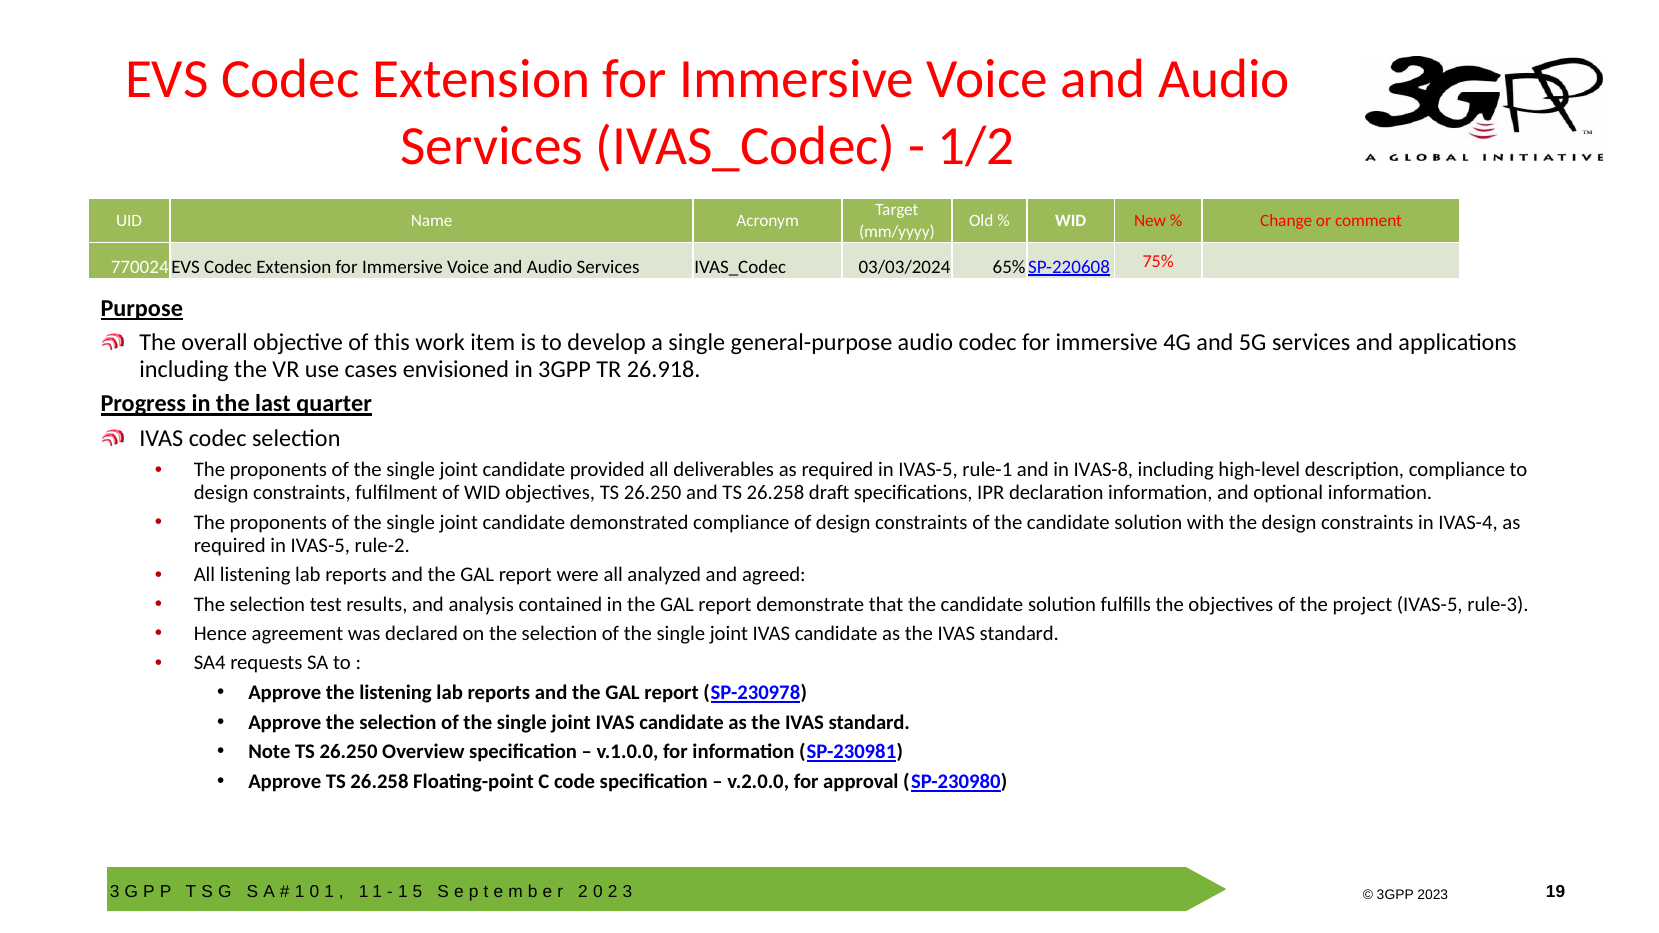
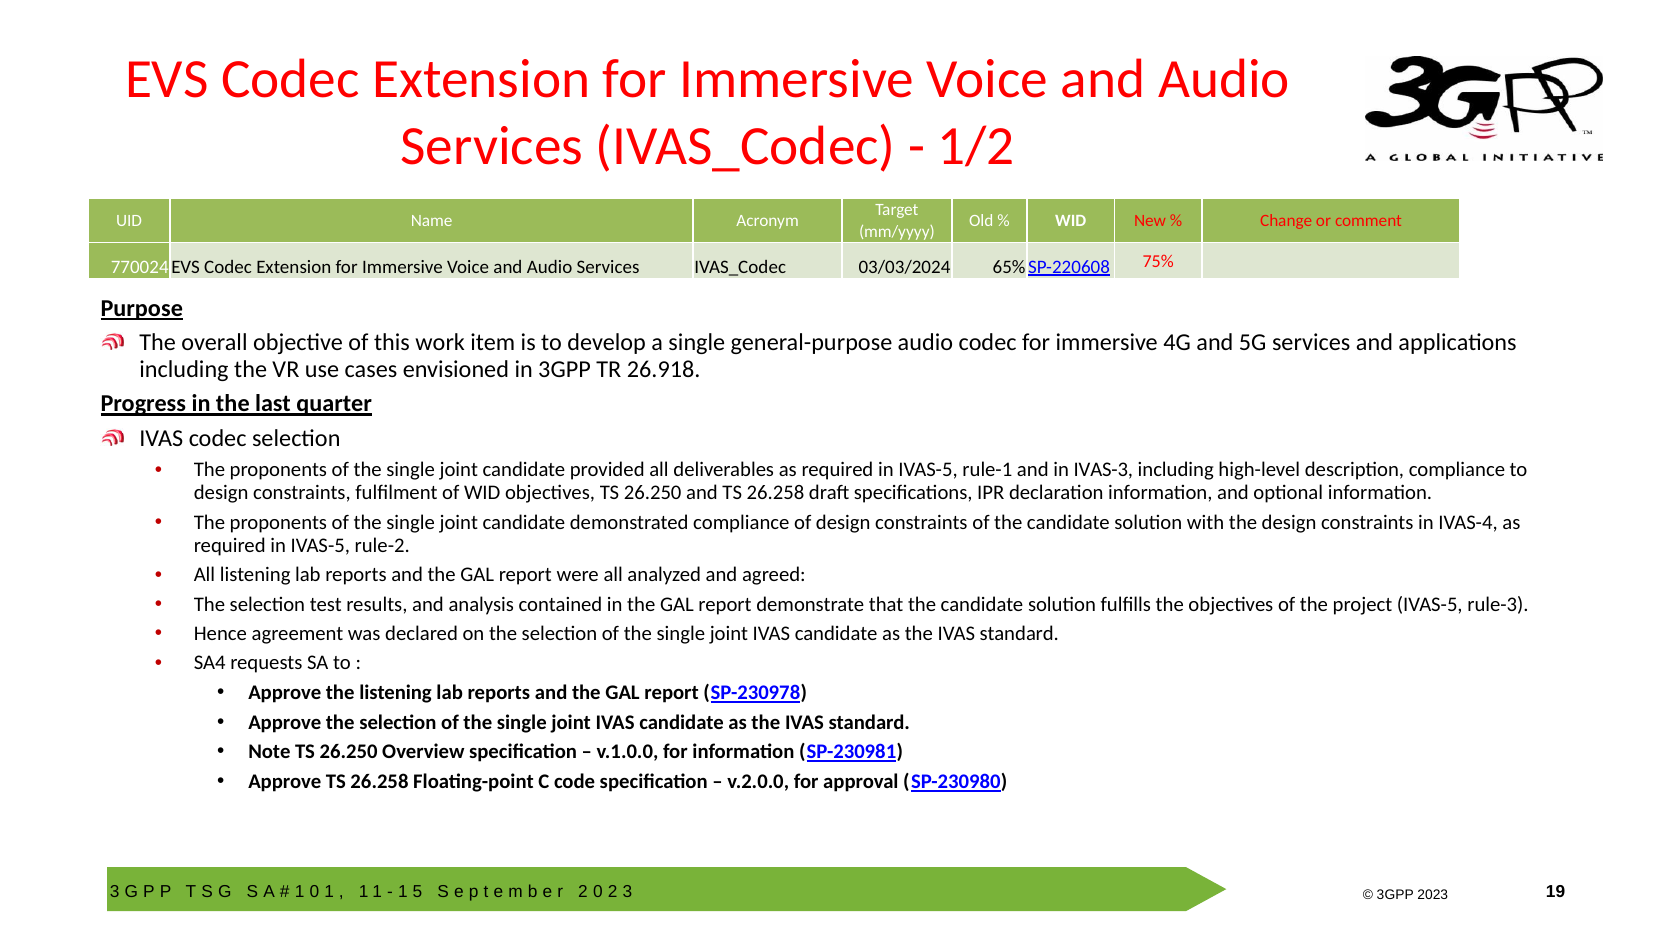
IVAS-8: IVAS-8 -> IVAS-3
